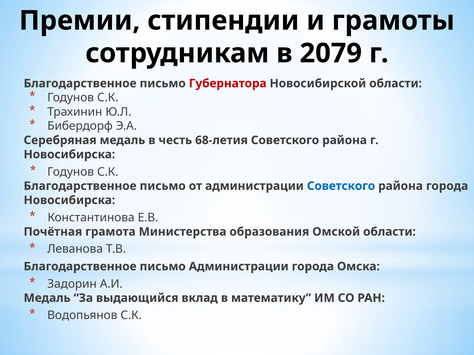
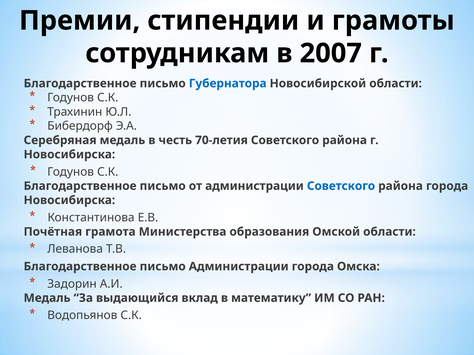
2079: 2079 -> 2007
Губернатора colour: red -> blue
68-летия: 68-летия -> 70-летия
